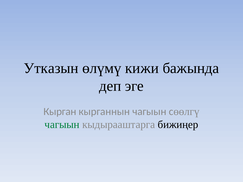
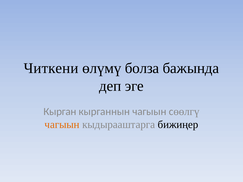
Утказын: Утказын -> Читкени
кижи: кижи -> болза
чагыын at (62, 125) colour: green -> orange
